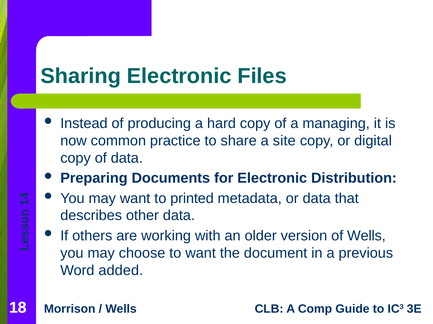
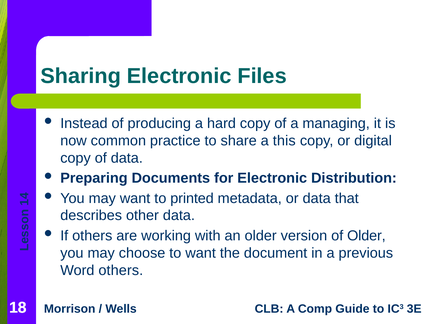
site: site -> this
of Wells: Wells -> Older
Word added: added -> others
